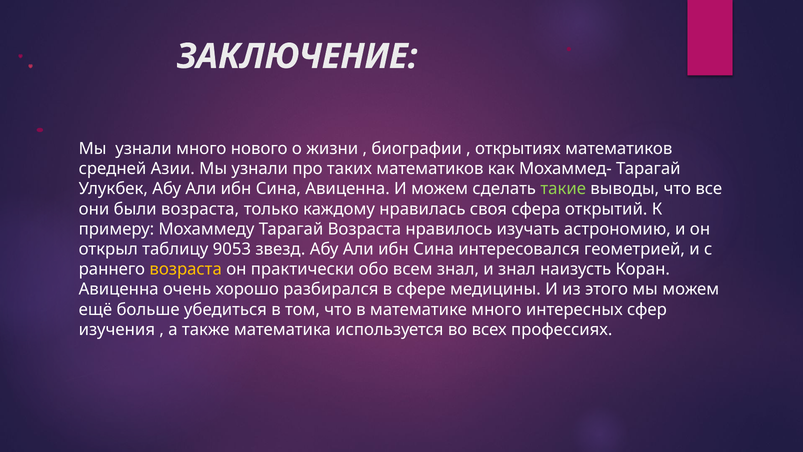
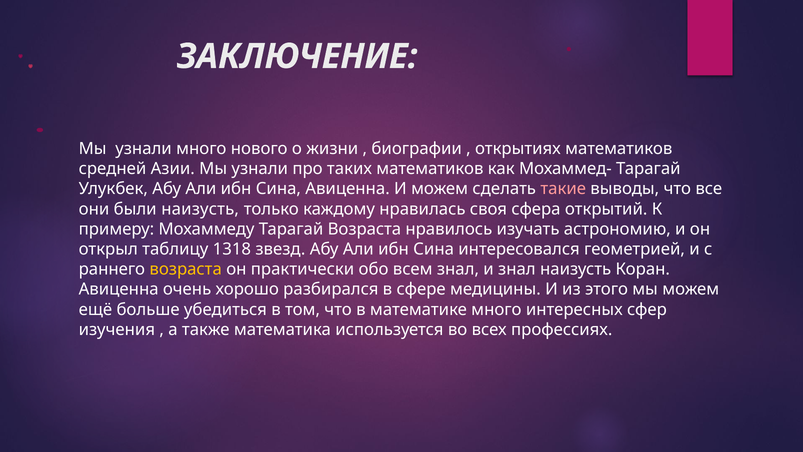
такие colour: light green -> pink
были возраста: возраста -> наизусть
9053: 9053 -> 1318
